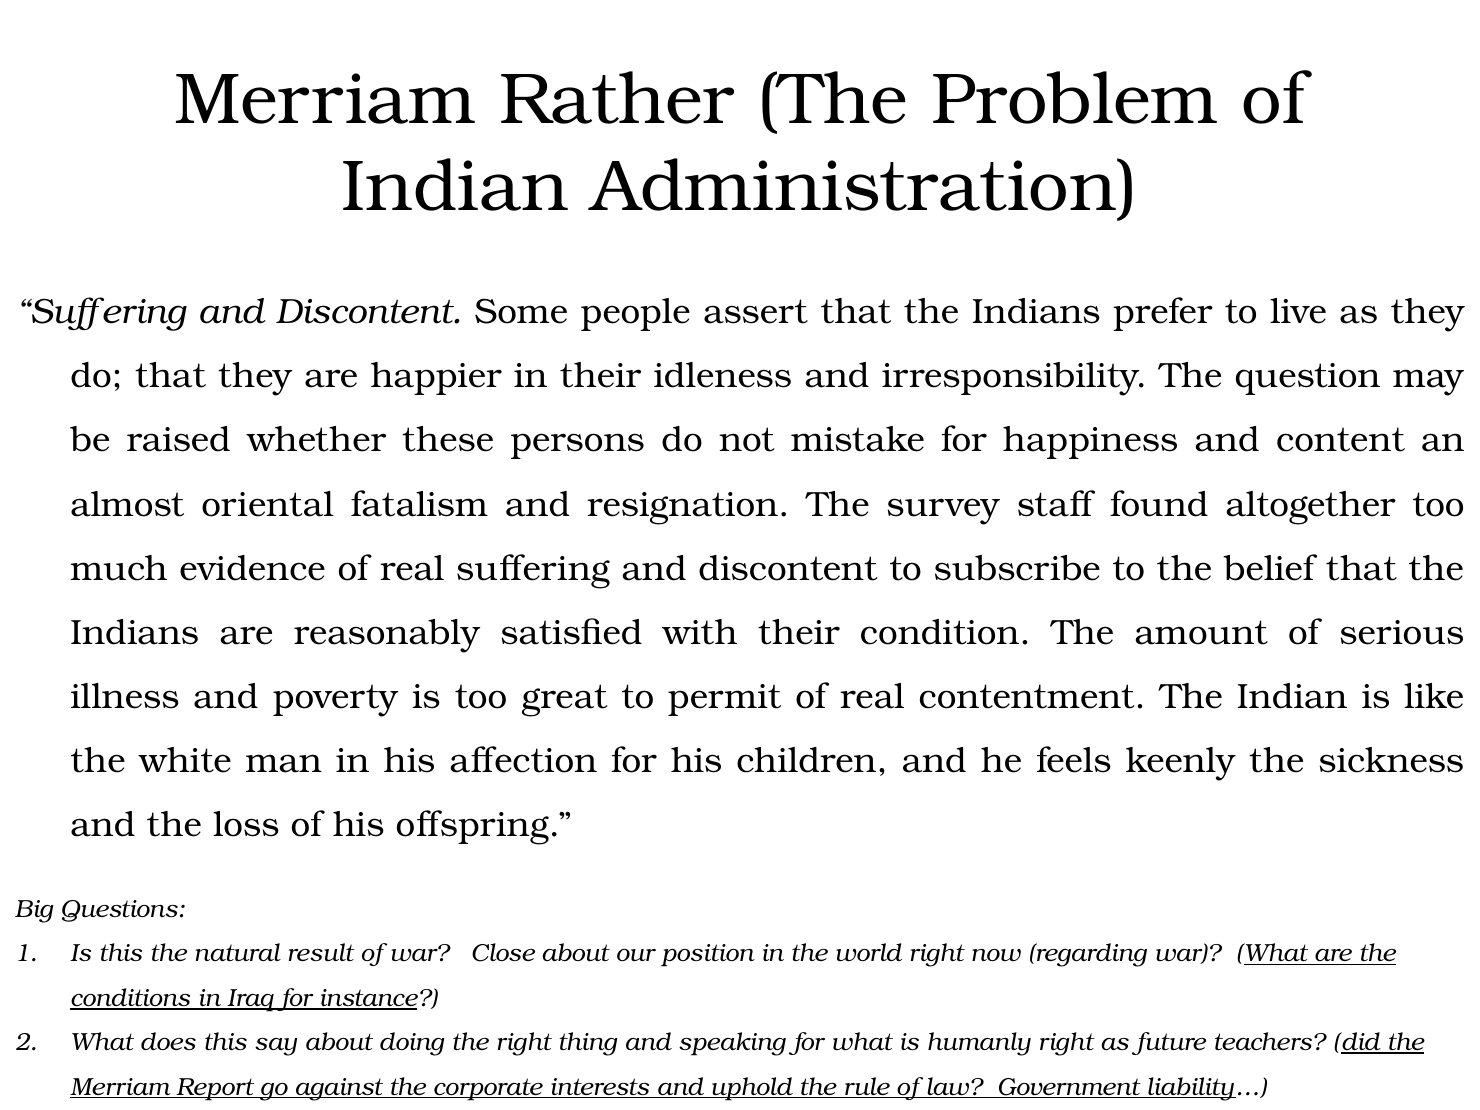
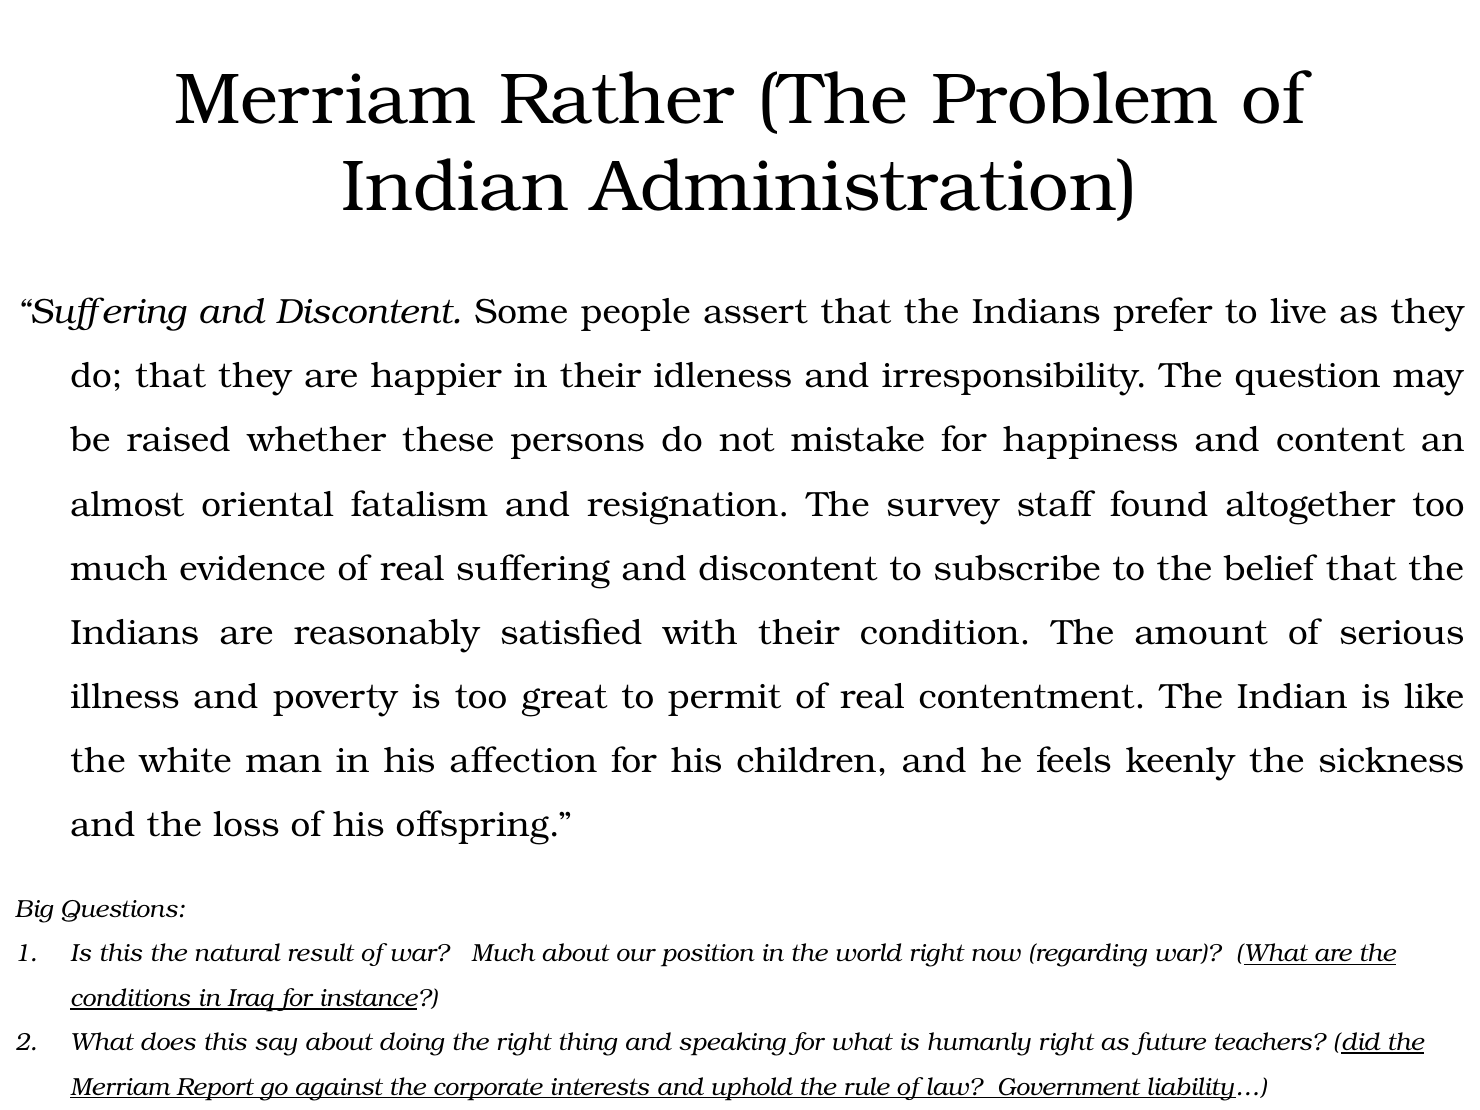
war Close: Close -> Much
